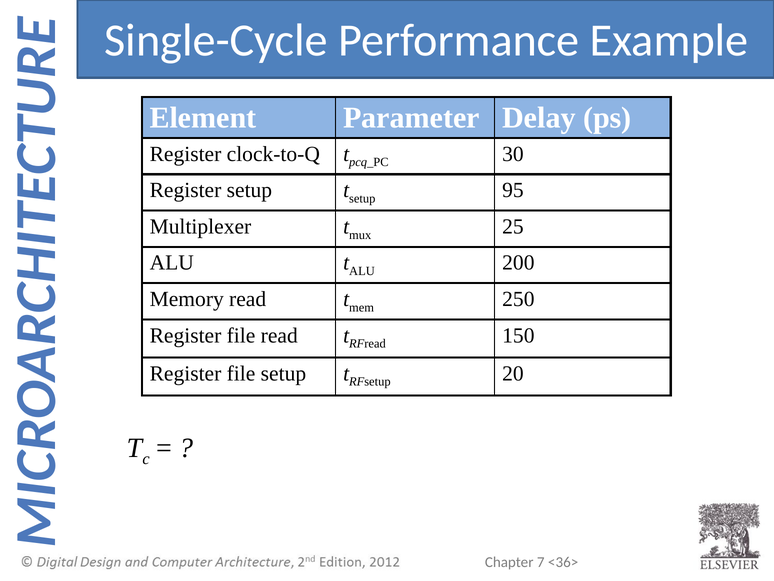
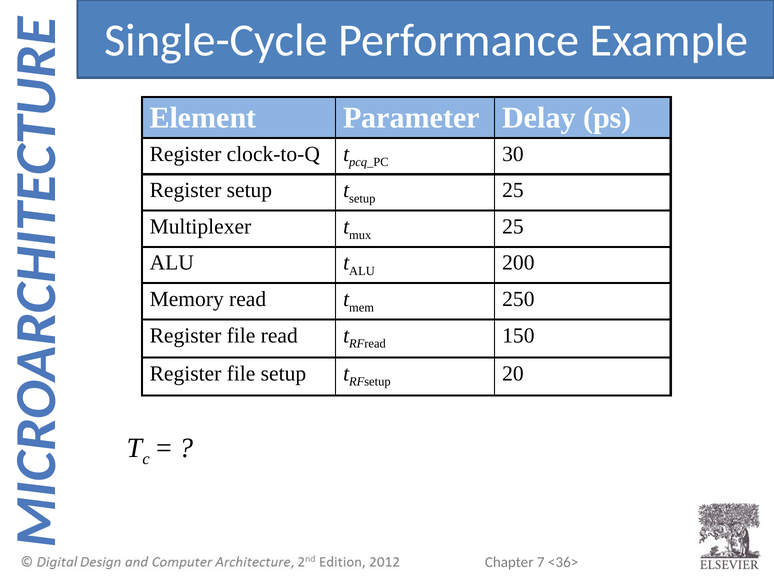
setup 95: 95 -> 25
